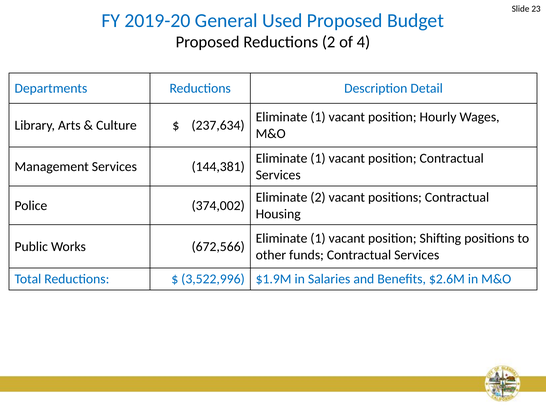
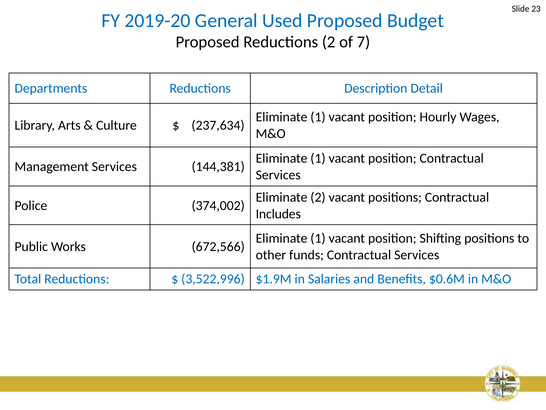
4: 4 -> 7
Housing: Housing -> Includes
$2.6M: $2.6M -> $0.6M
